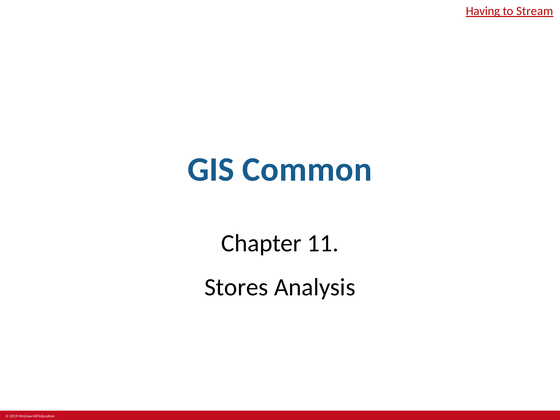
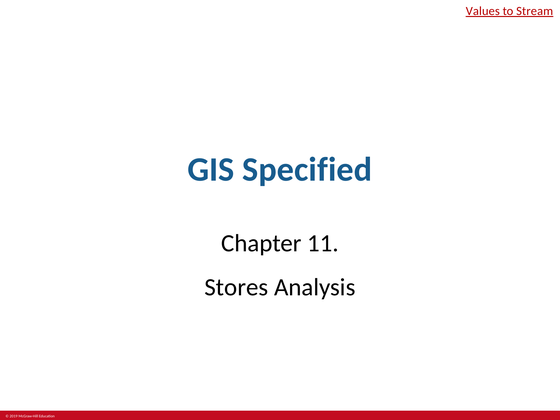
Having: Having -> Values
Common: Common -> Specified
